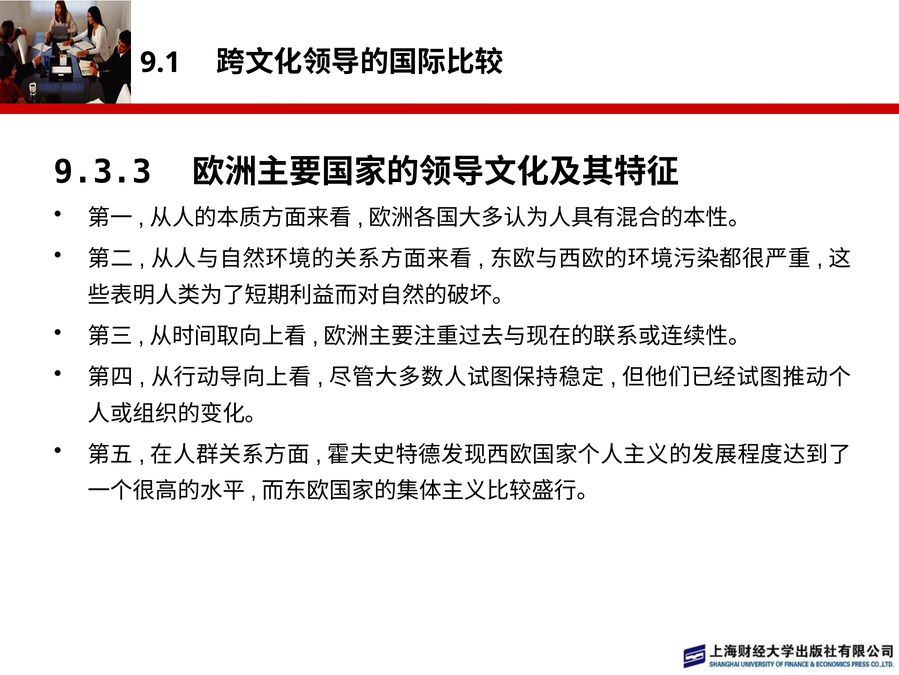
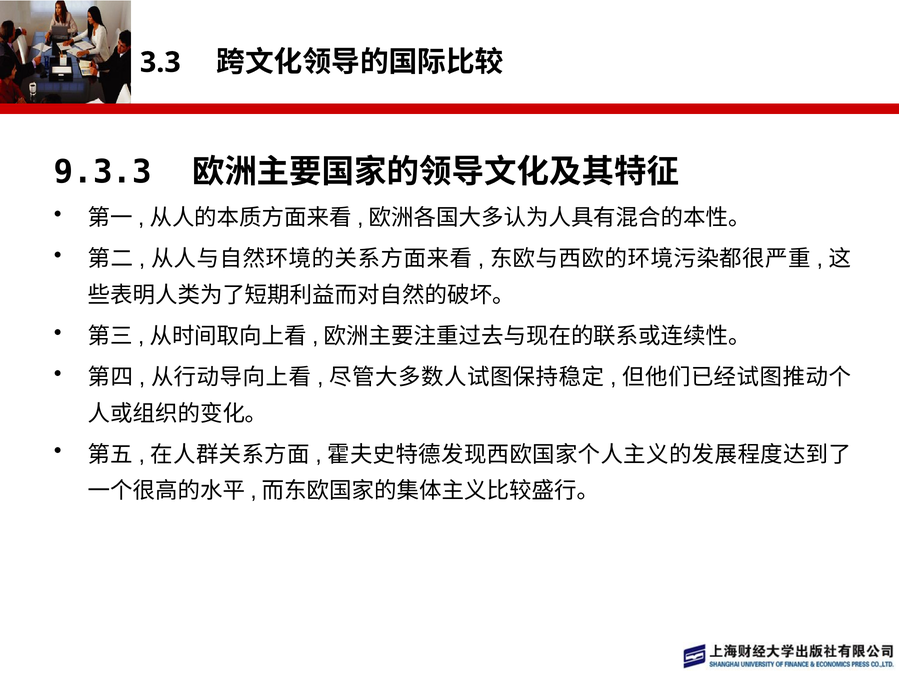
9.1: 9.1 -> 3.3
